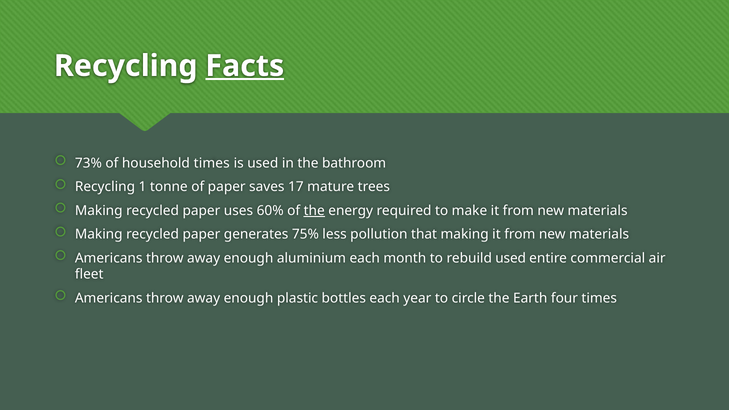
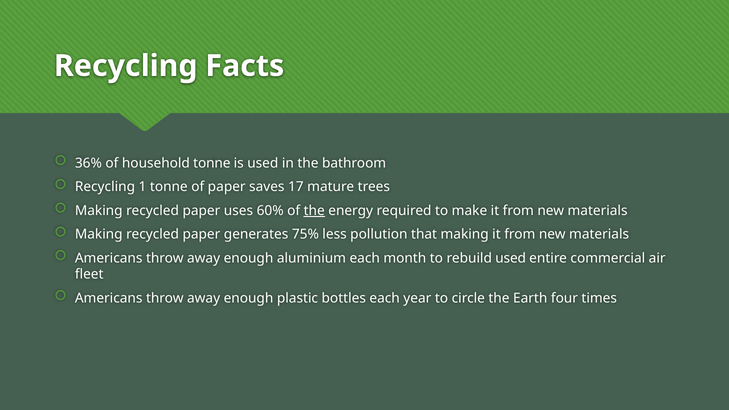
Facts underline: present -> none
73%: 73% -> 36%
household times: times -> tonne
